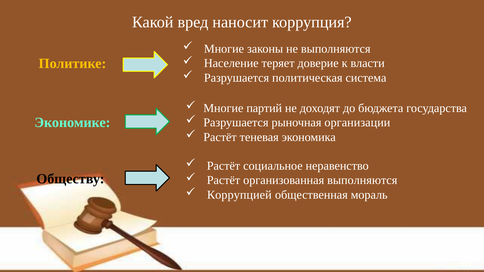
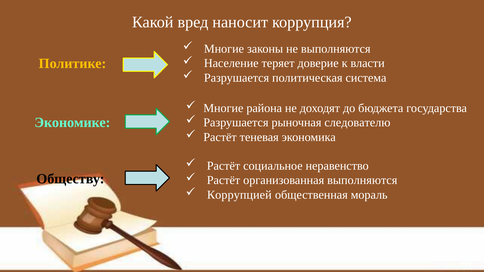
партий: партий -> района
организации: организации -> следователю
